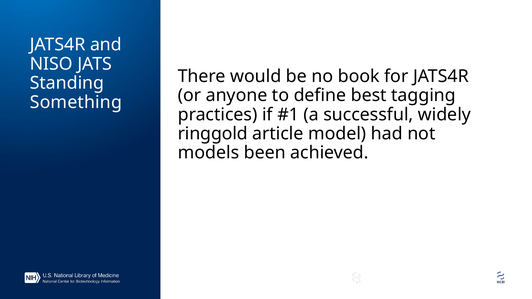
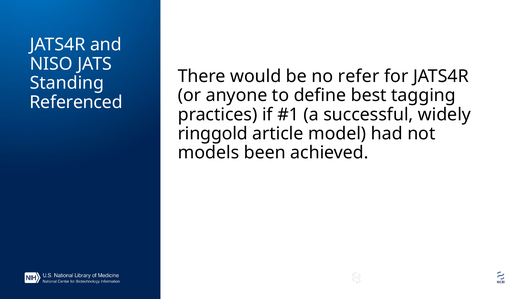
book: book -> refer
Something: Something -> Referenced
